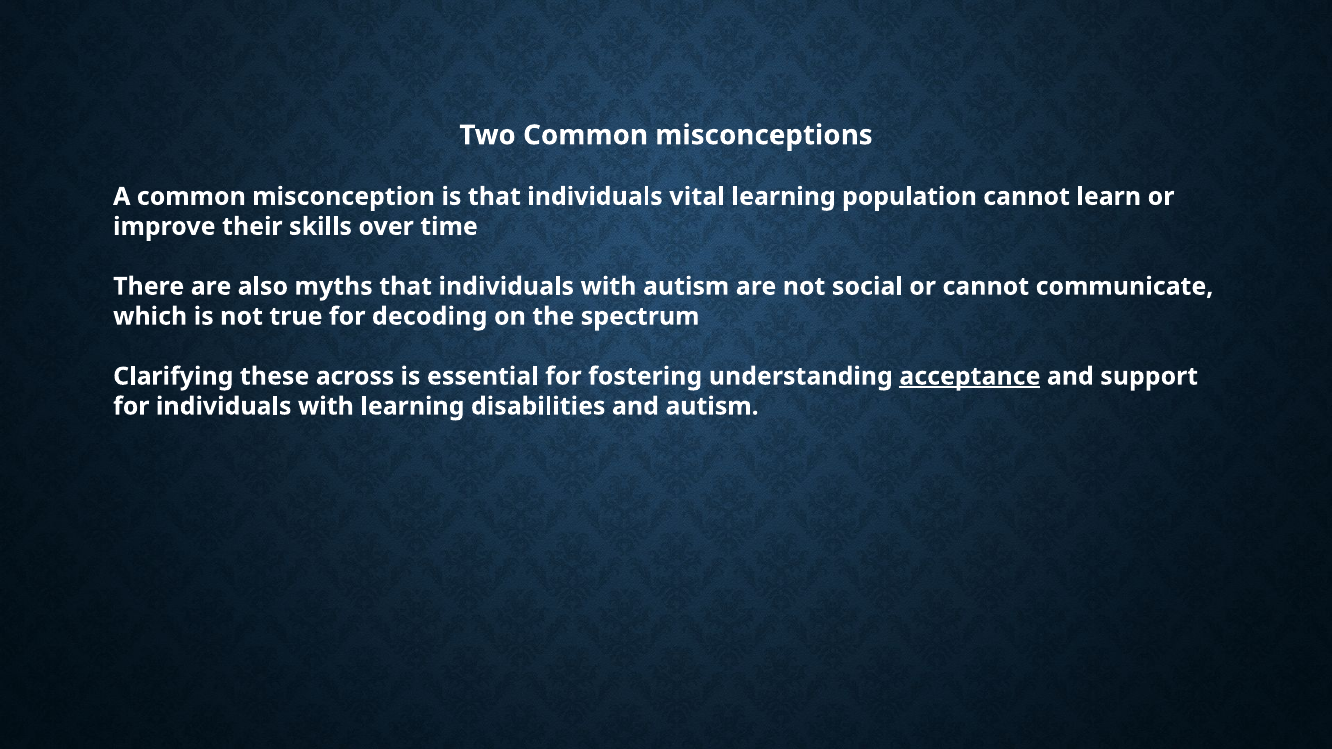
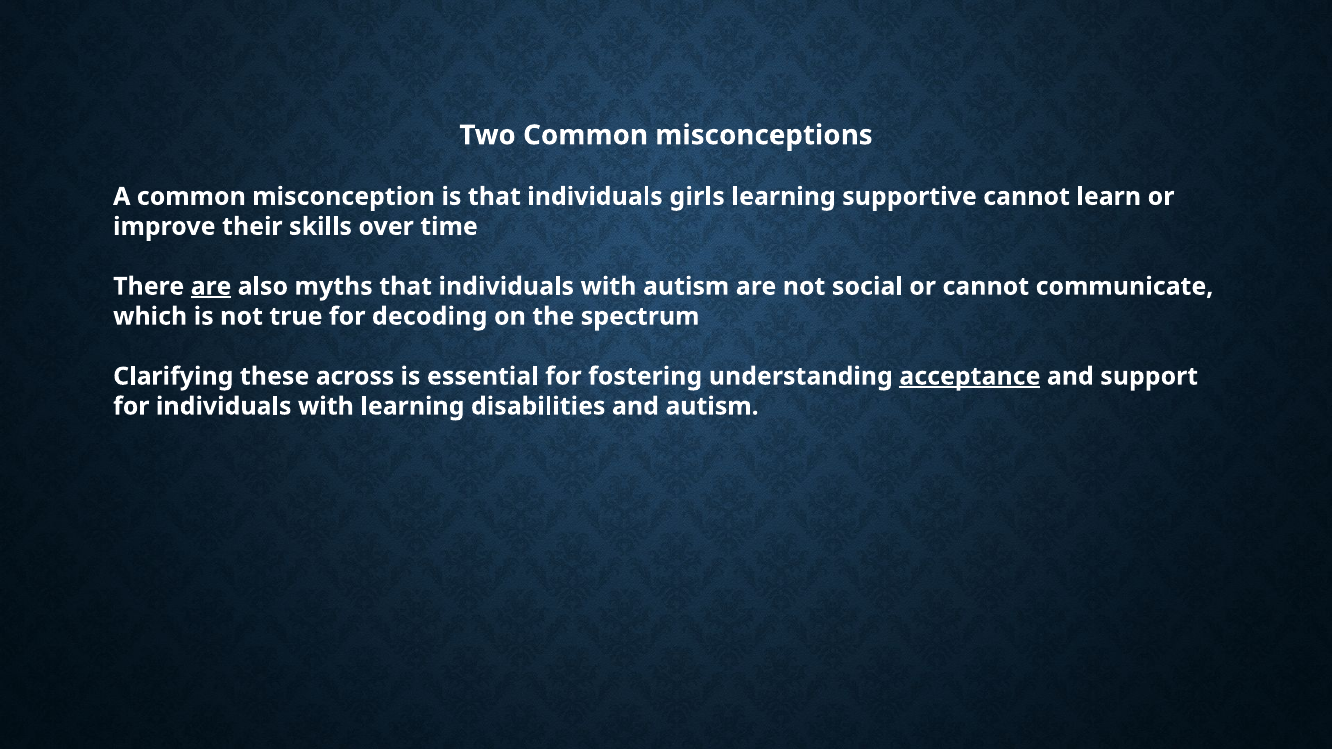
vital: vital -> girls
population: population -> supportive
are at (211, 287) underline: none -> present
